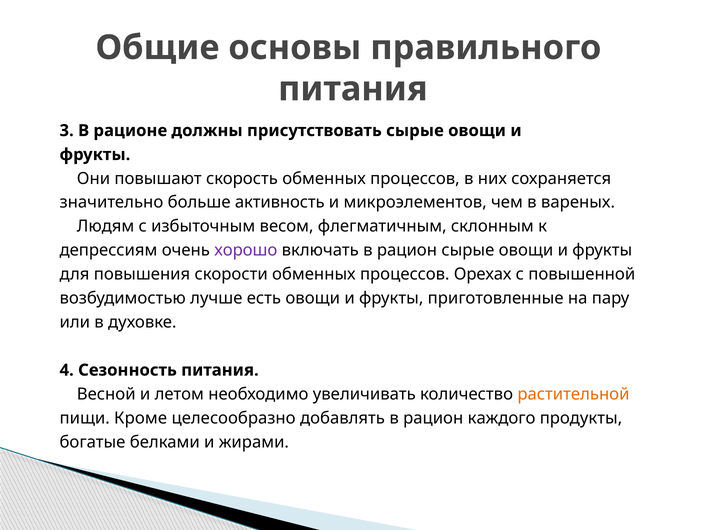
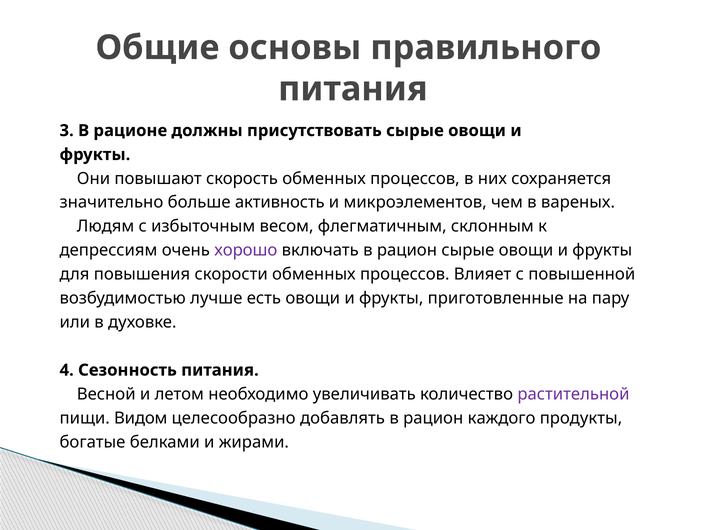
Орехах: Орехах -> Влияет
растительной colour: orange -> purple
Кроме: Кроме -> Видом
